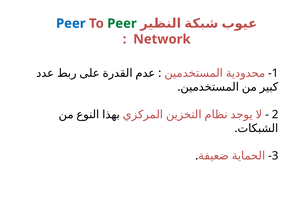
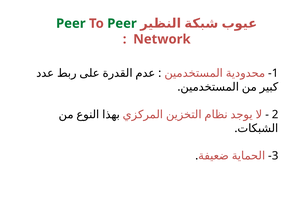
Peer at (71, 23) colour: blue -> green
